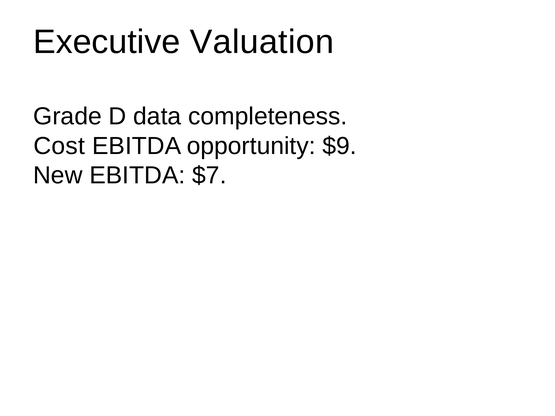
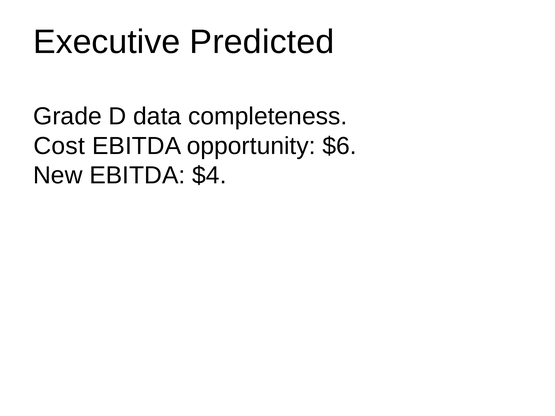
Valuation: Valuation -> Predicted
$9: $9 -> $6
$7: $7 -> $4
